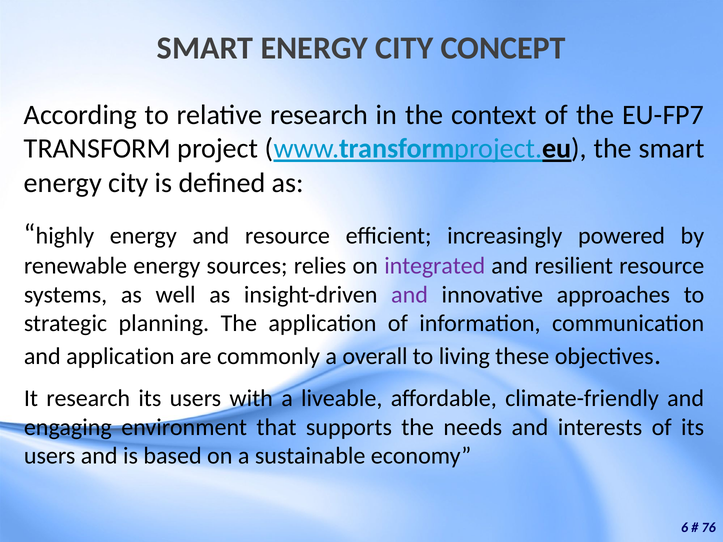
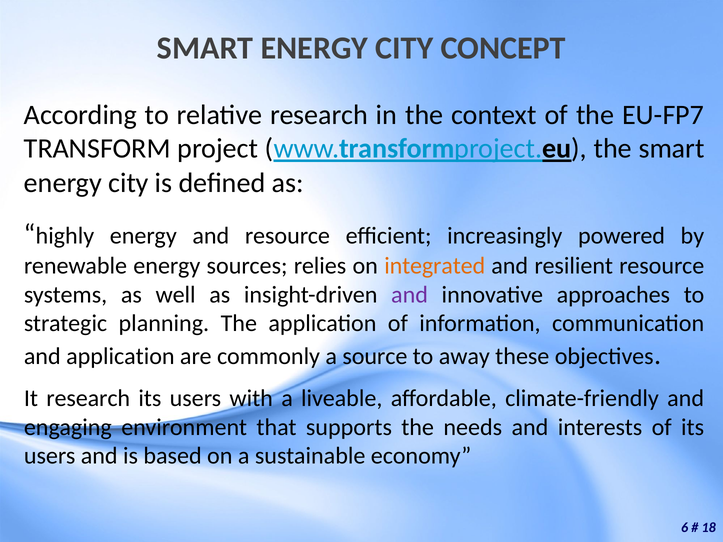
integrated colour: purple -> orange
overall: overall -> source
living: living -> away
76: 76 -> 18
